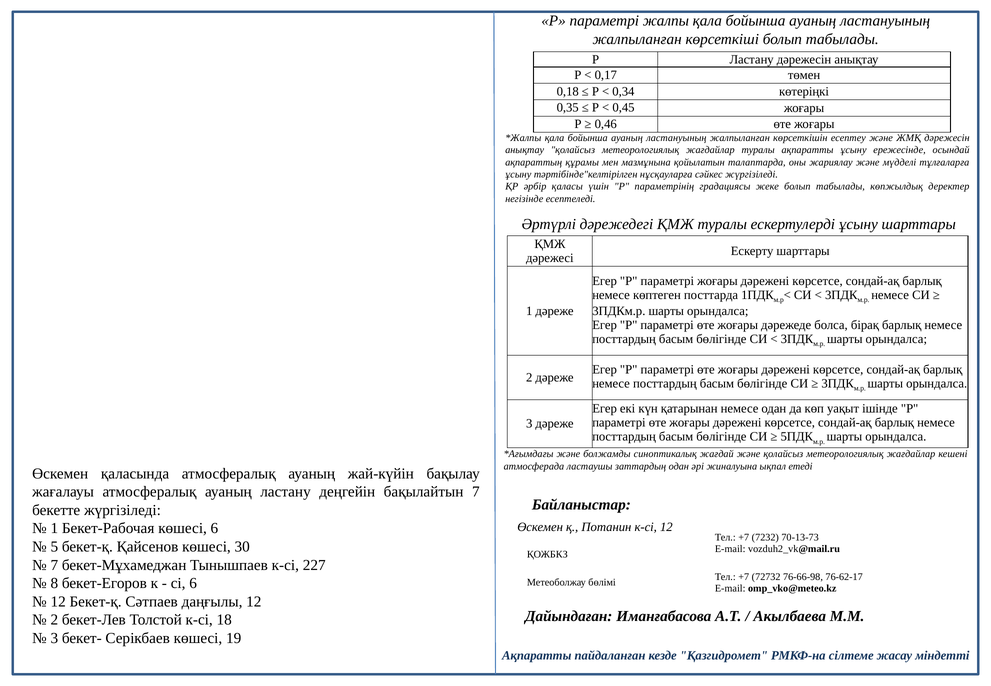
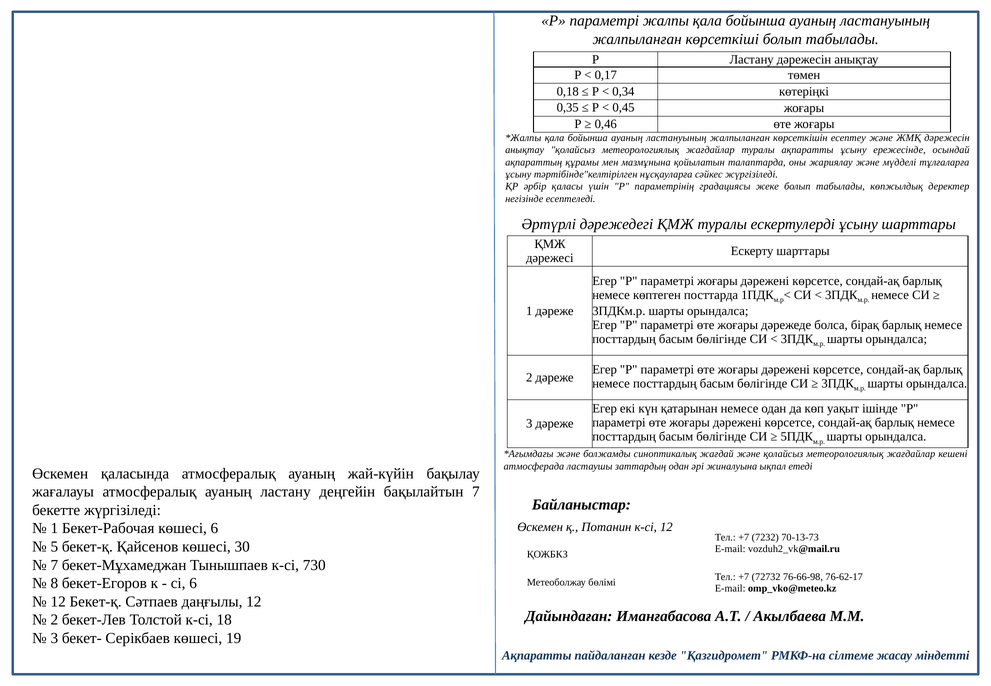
227: 227 -> 730
